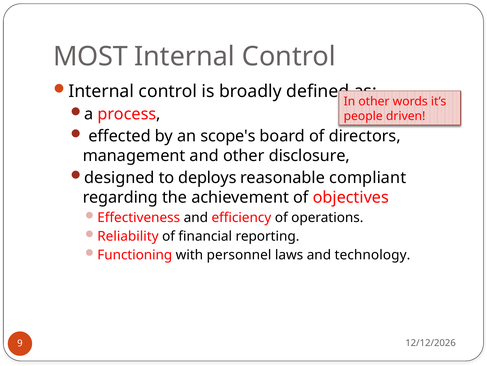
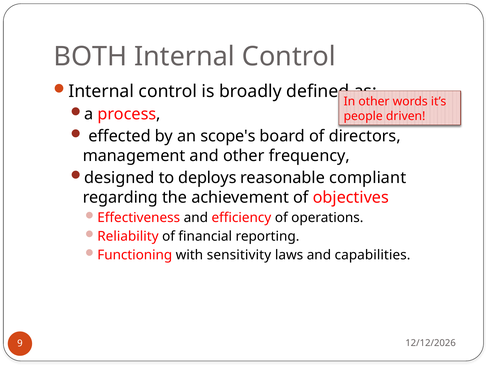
MOST: MOST -> BOTH
disclosure: disclosure -> frequency
personnel: personnel -> sensitivity
technology: technology -> capabilities
